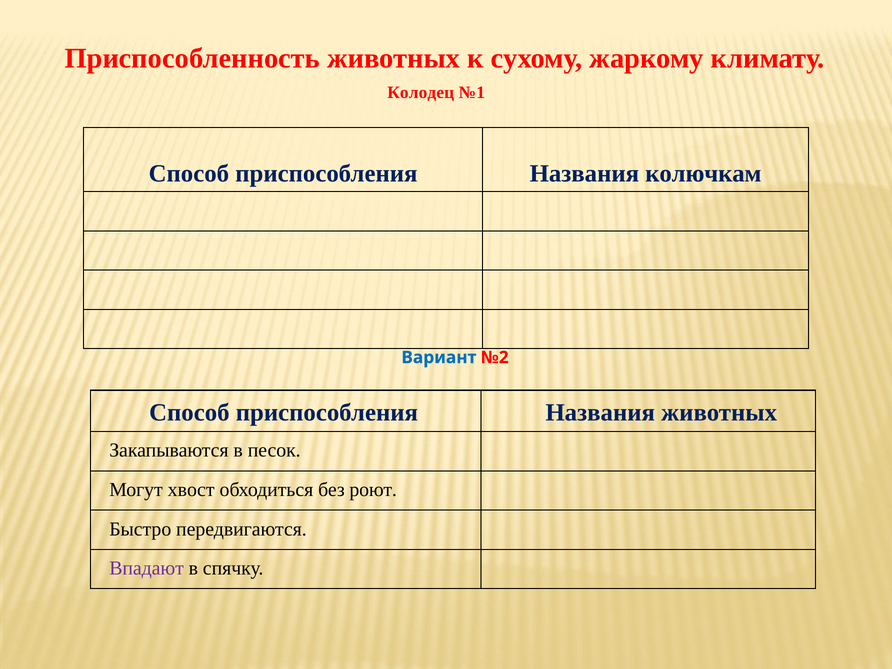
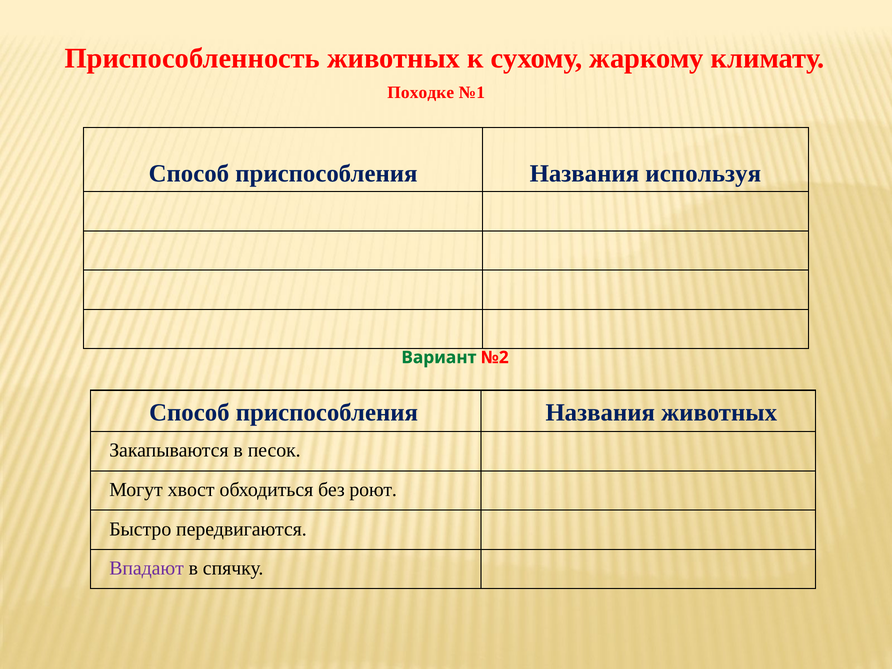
Колодец: Колодец -> Походке
колючкам: колючкам -> используя
Вариант colour: blue -> green
